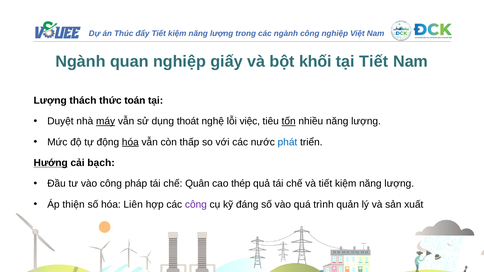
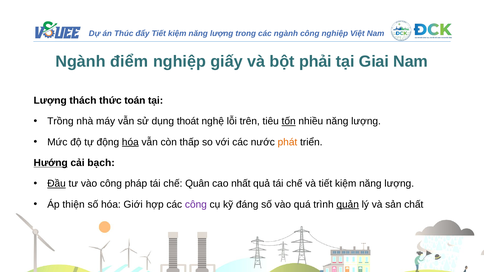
quan: quan -> điểm
khối: khối -> phải
tại Tiết: Tiết -> Giai
Duyệt: Duyệt -> Trồng
máy underline: present -> none
việc: việc -> trên
phát colour: blue -> orange
Đầu underline: none -> present
thép: thép -> nhất
Liên: Liên -> Giới
quản underline: none -> present
xuất: xuất -> chất
